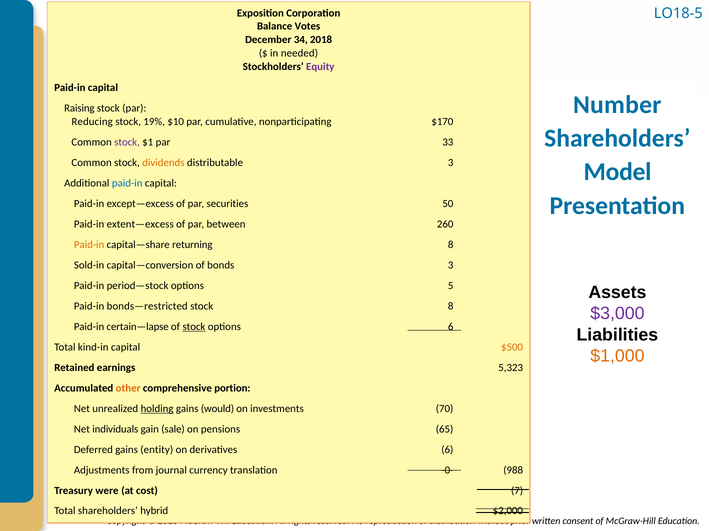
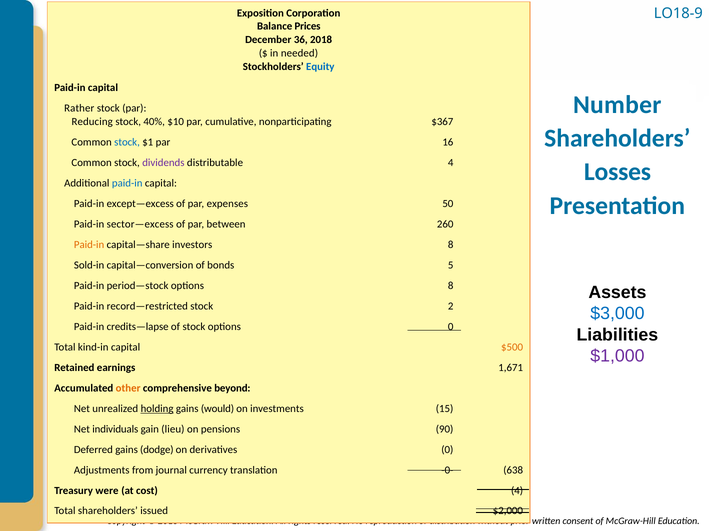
LO18-5: LO18-5 -> LO18-9
Votes: Votes -> Prices
34: 34 -> 36
Equity colour: purple -> blue
Raising: Raising -> Rather
19%: 19% -> 40%
$170: $170 -> $367
stock at (127, 142) colour: purple -> blue
33: 33 -> 16
dividends colour: orange -> purple
distributable 3: 3 -> 4
Model: Model -> Losses
securities: securities -> expenses
extent—excess: extent—excess -> sector—excess
returning: returning -> investors
bonds 3: 3 -> 5
options 5: 5 -> 8
bonds—restricted: bonds—restricted -> record—restricted
stock 8: 8 -> 2
$3,000 colour: purple -> blue
certain—lapse: certain—lapse -> credits—lapse
stock at (194, 327) underline: present -> none
options 6: 6 -> 0
$1,000 colour: orange -> purple
5,323: 5,323 -> 1,671
portion: portion -> beyond
70: 70 -> 15
sale: sale -> lieu
65: 65 -> 90
entity: entity -> dodge
derivatives 6: 6 -> 0
988: 988 -> 638
cost 7: 7 -> 4
hybrid: hybrid -> issued
